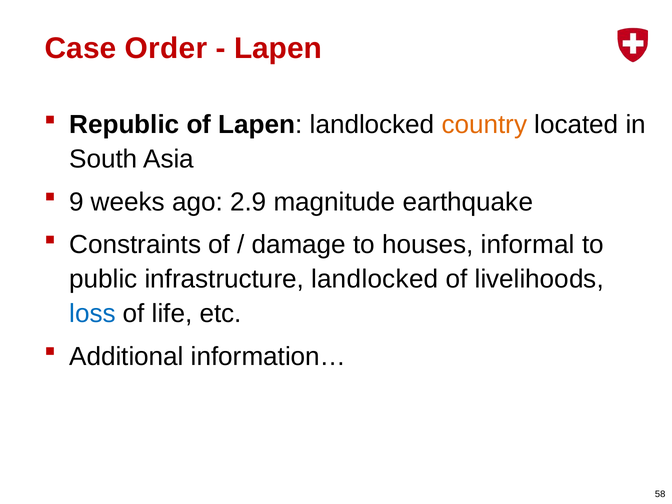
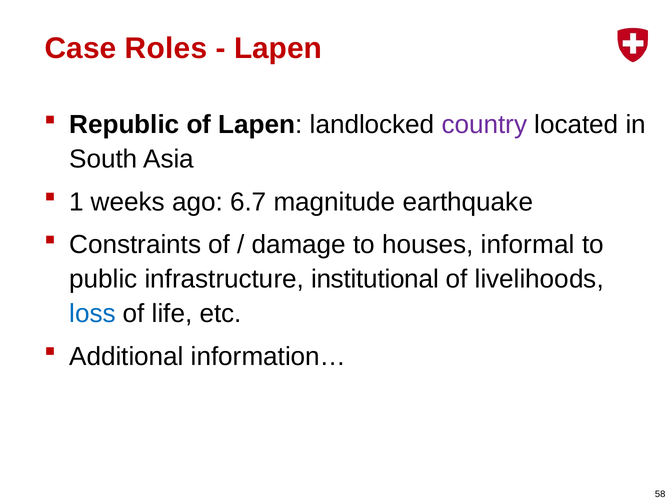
Order: Order -> Roles
country colour: orange -> purple
9: 9 -> 1
2.9: 2.9 -> 6.7
infrastructure landlocked: landlocked -> institutional
